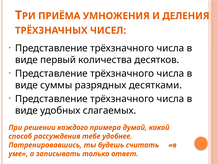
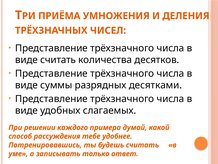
виде первый: первый -> считать
